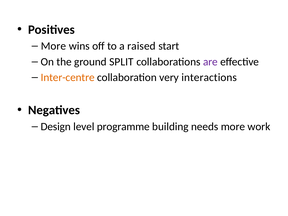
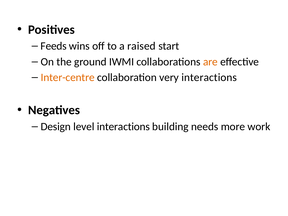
More at (54, 46): More -> Feeds
SPLIT: SPLIT -> IWMI
are colour: purple -> orange
level programme: programme -> interactions
